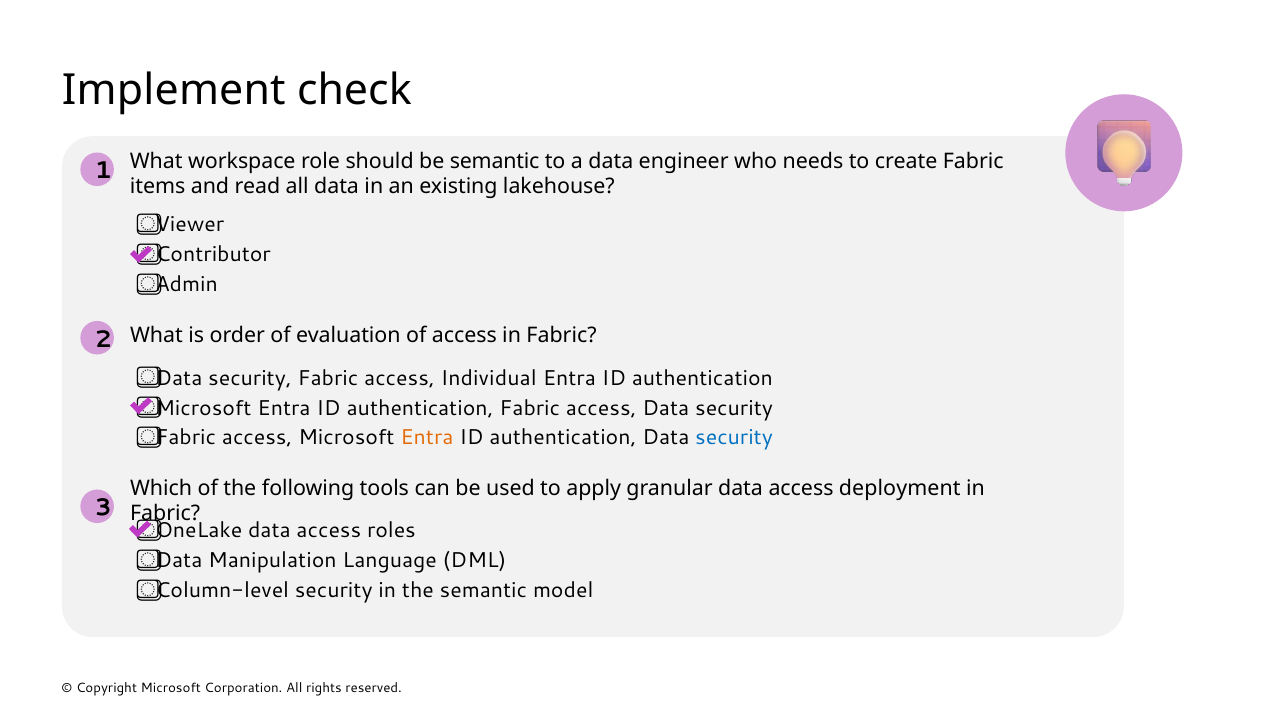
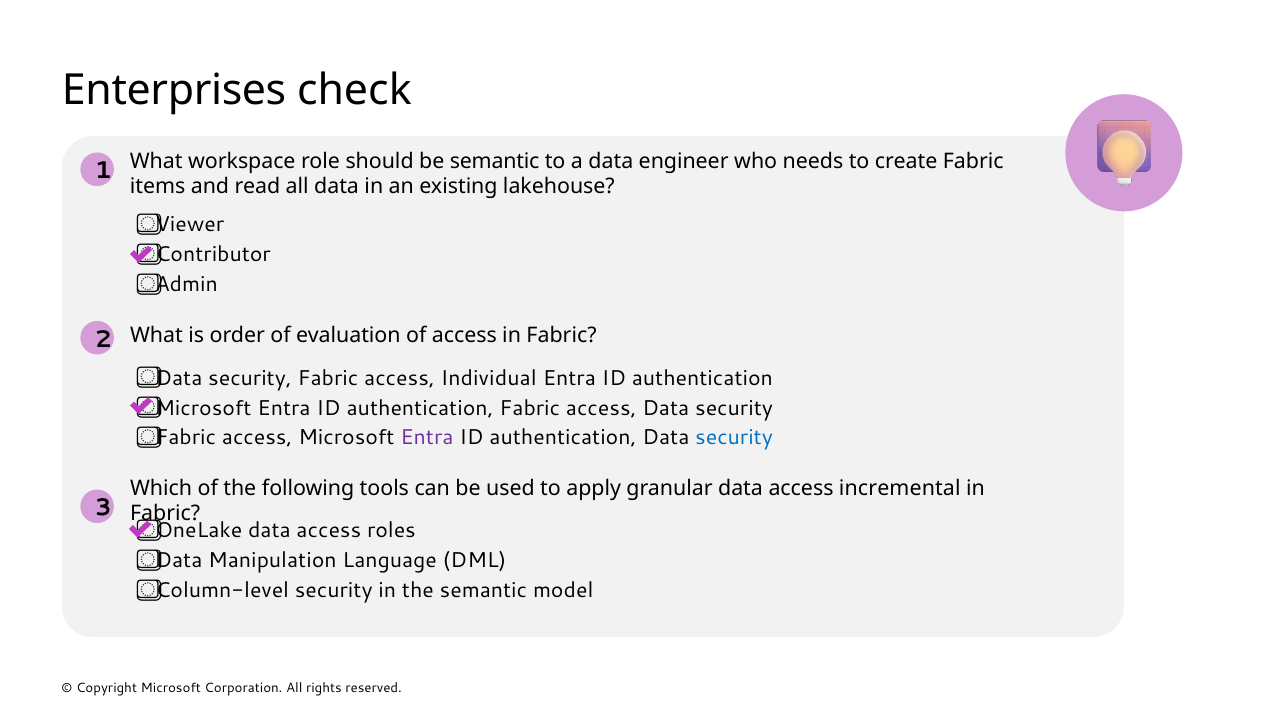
Implement: Implement -> Enterprises
Entra at (427, 438) colour: orange -> purple
deployment: deployment -> incremental
